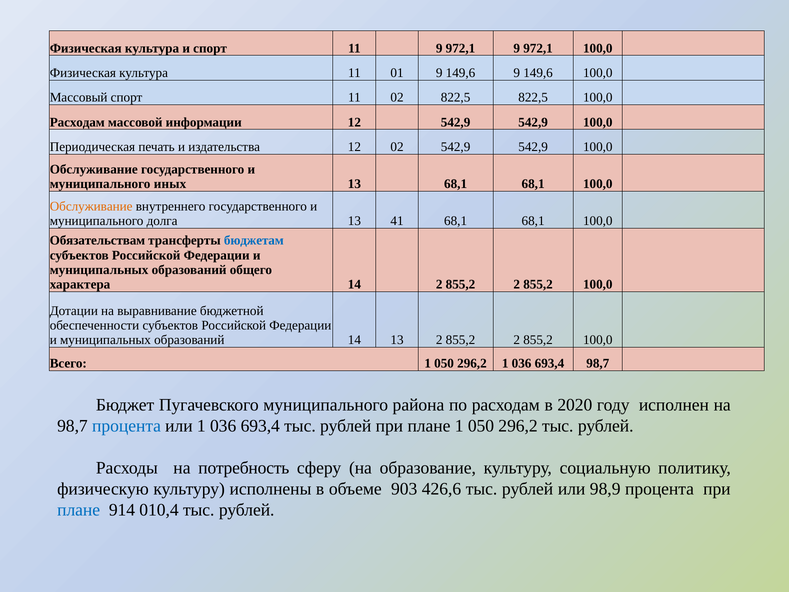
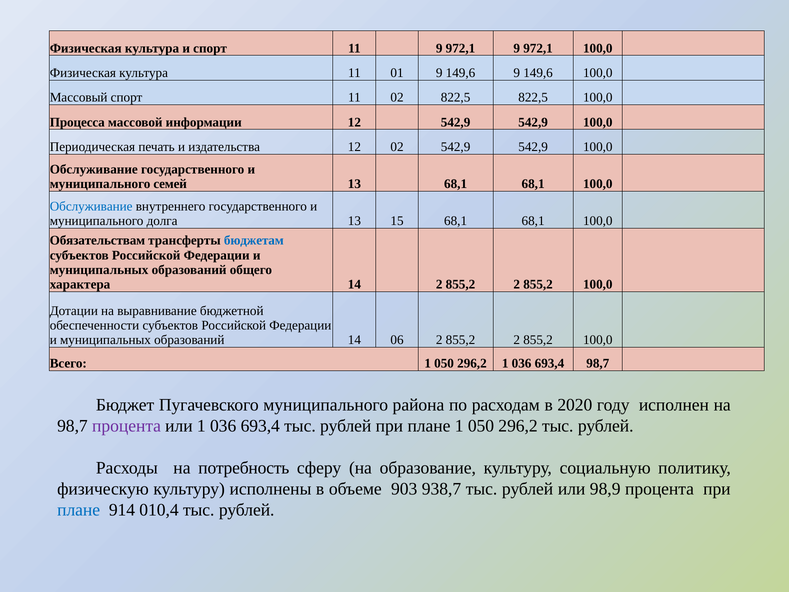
Расходам at (77, 122): Расходам -> Процесса
иных: иных -> семей
Обслуживание at (91, 206) colour: orange -> blue
41: 41 -> 15
14 13: 13 -> 06
процента at (126, 426) colour: blue -> purple
426,6: 426,6 -> 938,7
